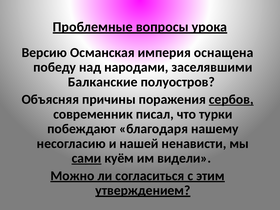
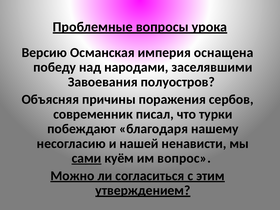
Балканские: Балканские -> Завоевания
сербов underline: present -> none
видели: видели -> вопрос
